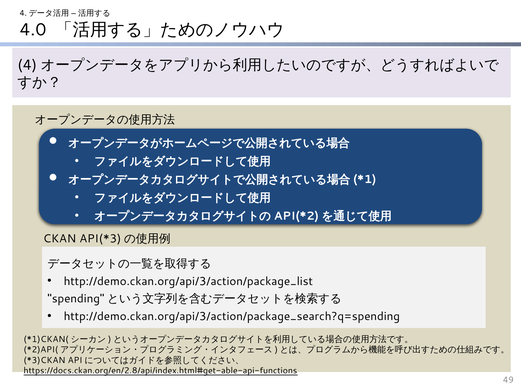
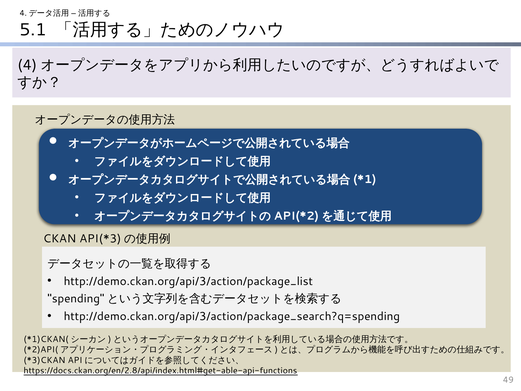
4.0: 4.0 -> 5.1
